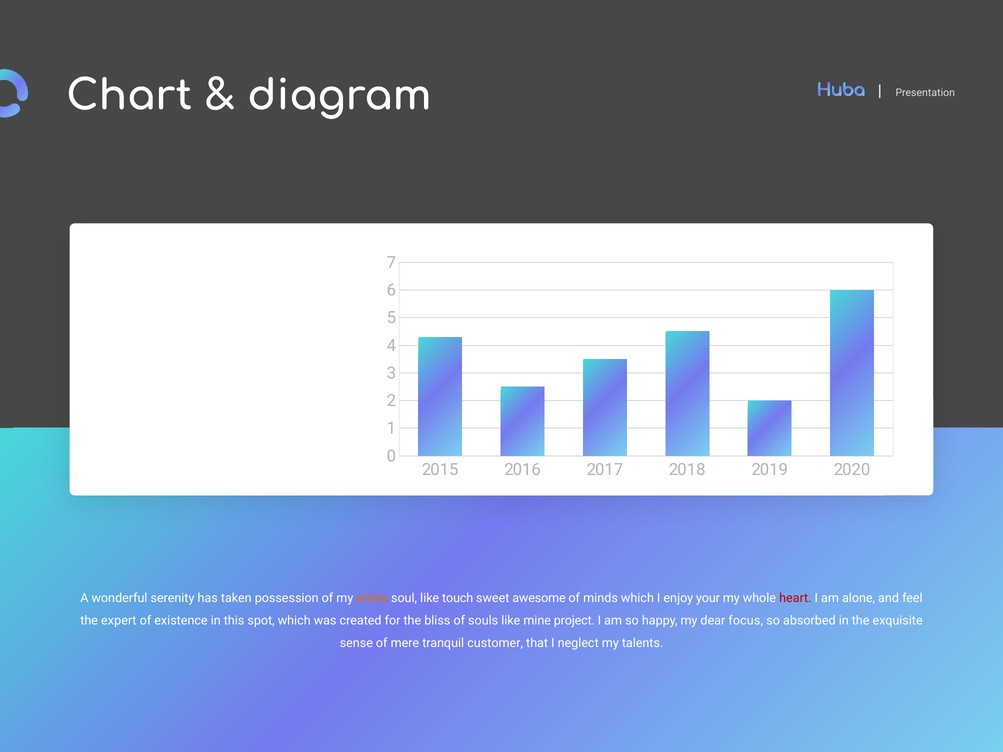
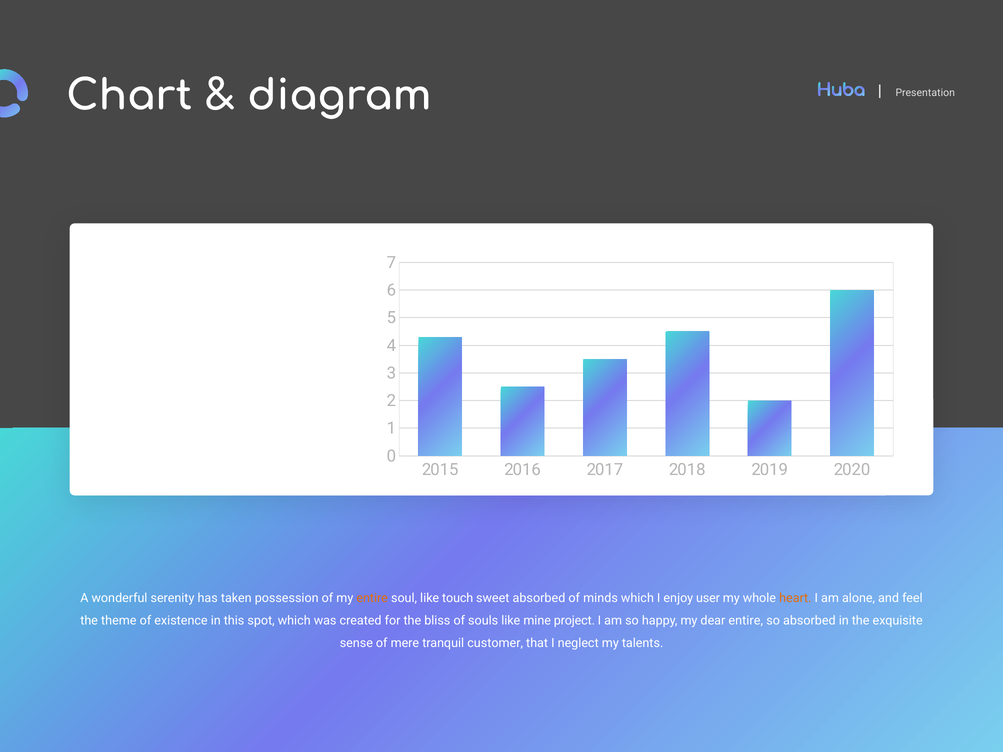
sweet awesome: awesome -> absorbed
your: your -> user
heart colour: red -> orange
expert: expert -> theme
dear focus: focus -> entire
